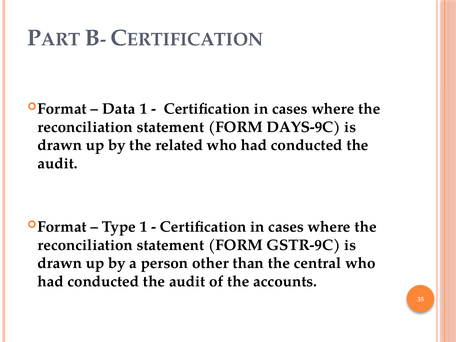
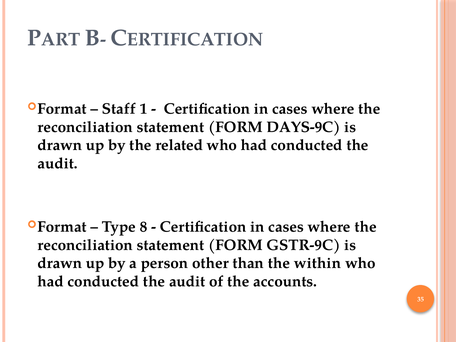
Data: Data -> Staff
Type 1: 1 -> 8
central: central -> within
